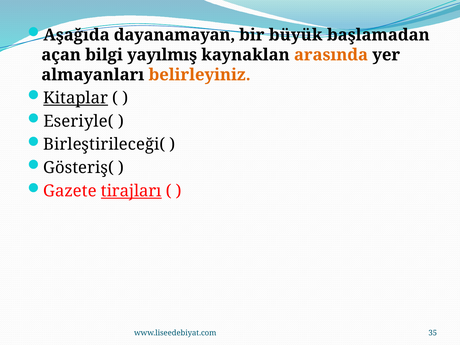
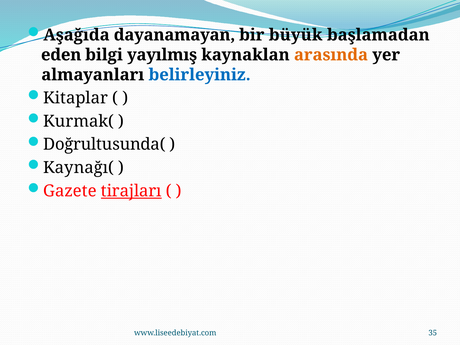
açan: açan -> eden
belirleyiniz colour: orange -> blue
Kitaplar underline: present -> none
Eseriyle(: Eseriyle( -> Kurmak(
Birleştirileceği(: Birleştirileceği( -> Doğrultusunda(
Gösteriş(: Gösteriş( -> Kaynağı(
